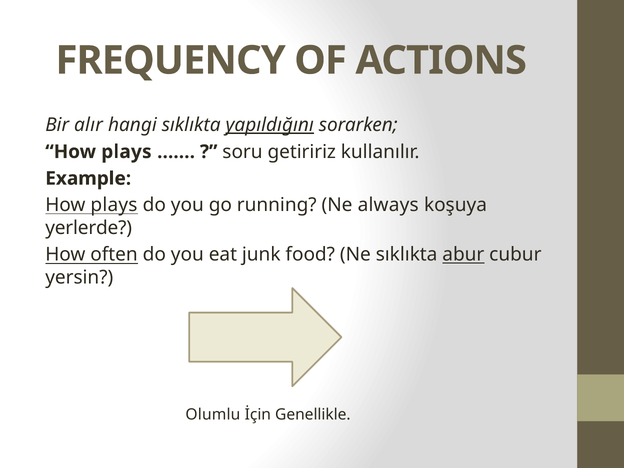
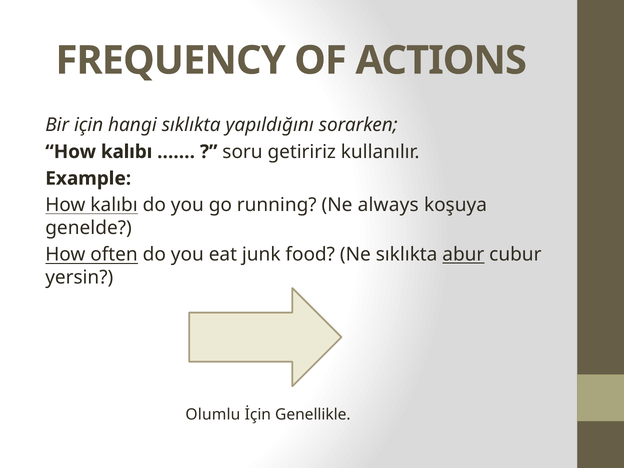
alır: alır -> için
yapıldığını underline: present -> none
plays at (126, 152): plays -> kalıbı
plays at (114, 205): plays -> kalıbı
yerlerde: yerlerde -> genelde
